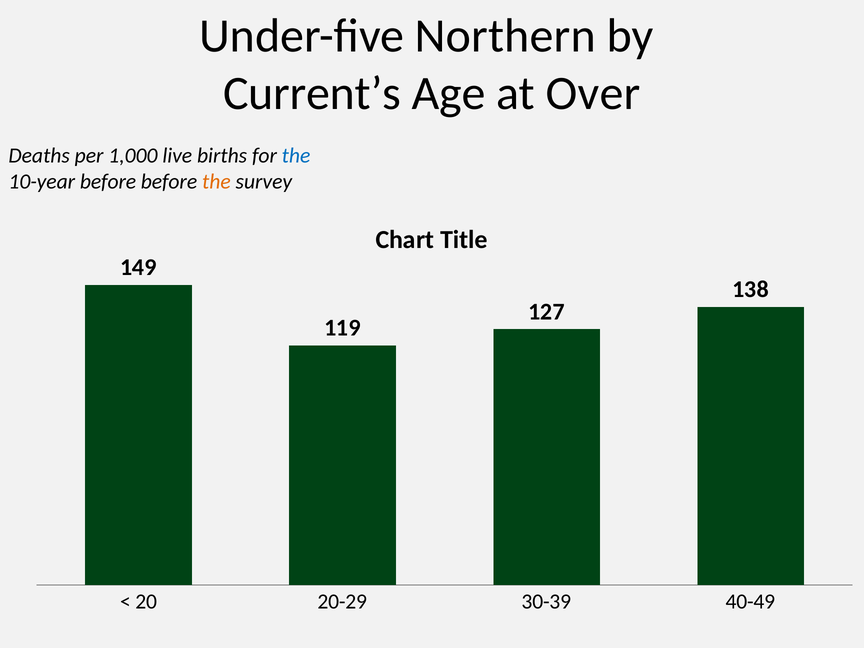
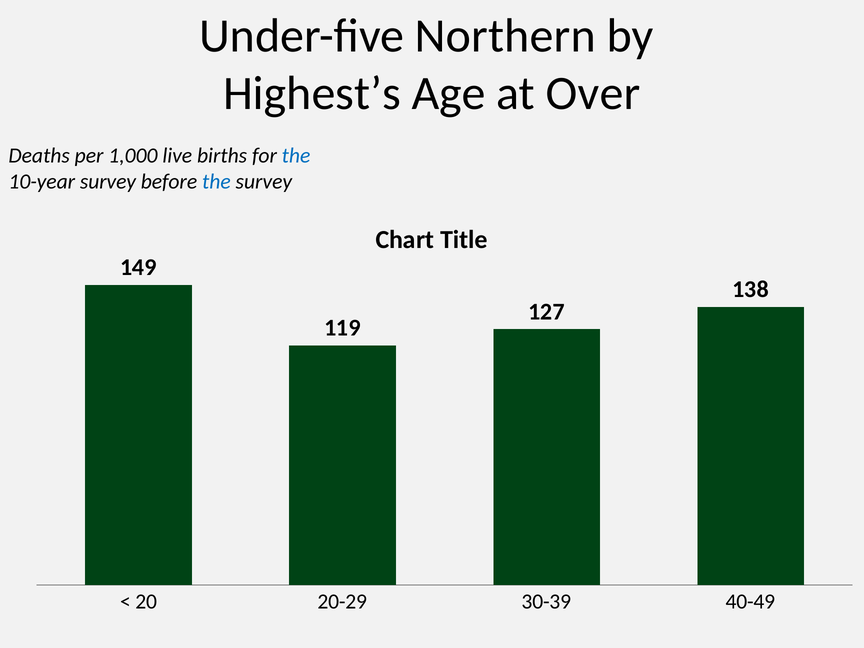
Current’s: Current’s -> Highest’s
10-year before: before -> survey
the at (216, 181) colour: orange -> blue
